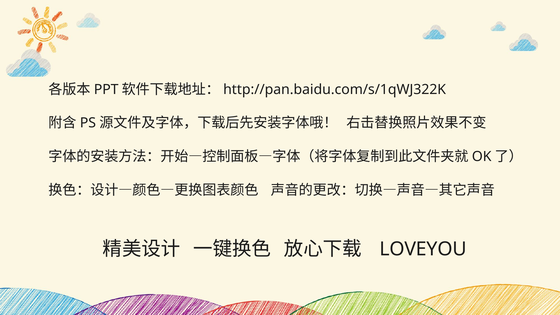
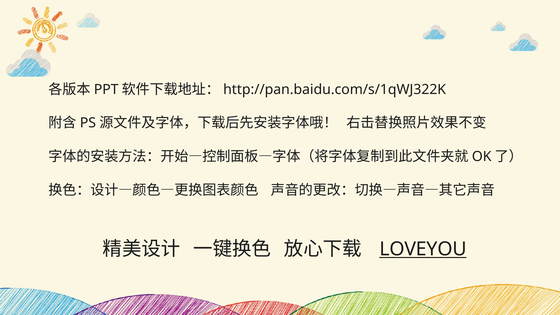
LOVEYOU underline: none -> present
